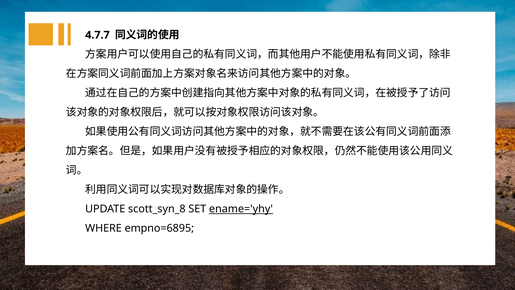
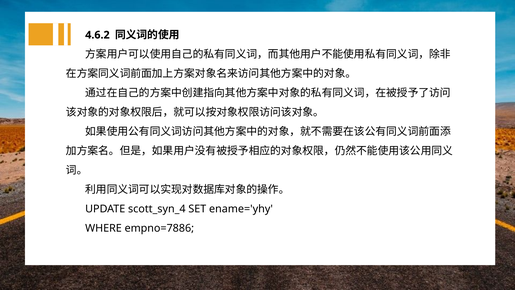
4.7.7: 4.7.7 -> 4.6.2
scott_syn_8: scott_syn_8 -> scott_syn_4
ename='yhy underline: present -> none
empno=6895: empno=6895 -> empno=7886
